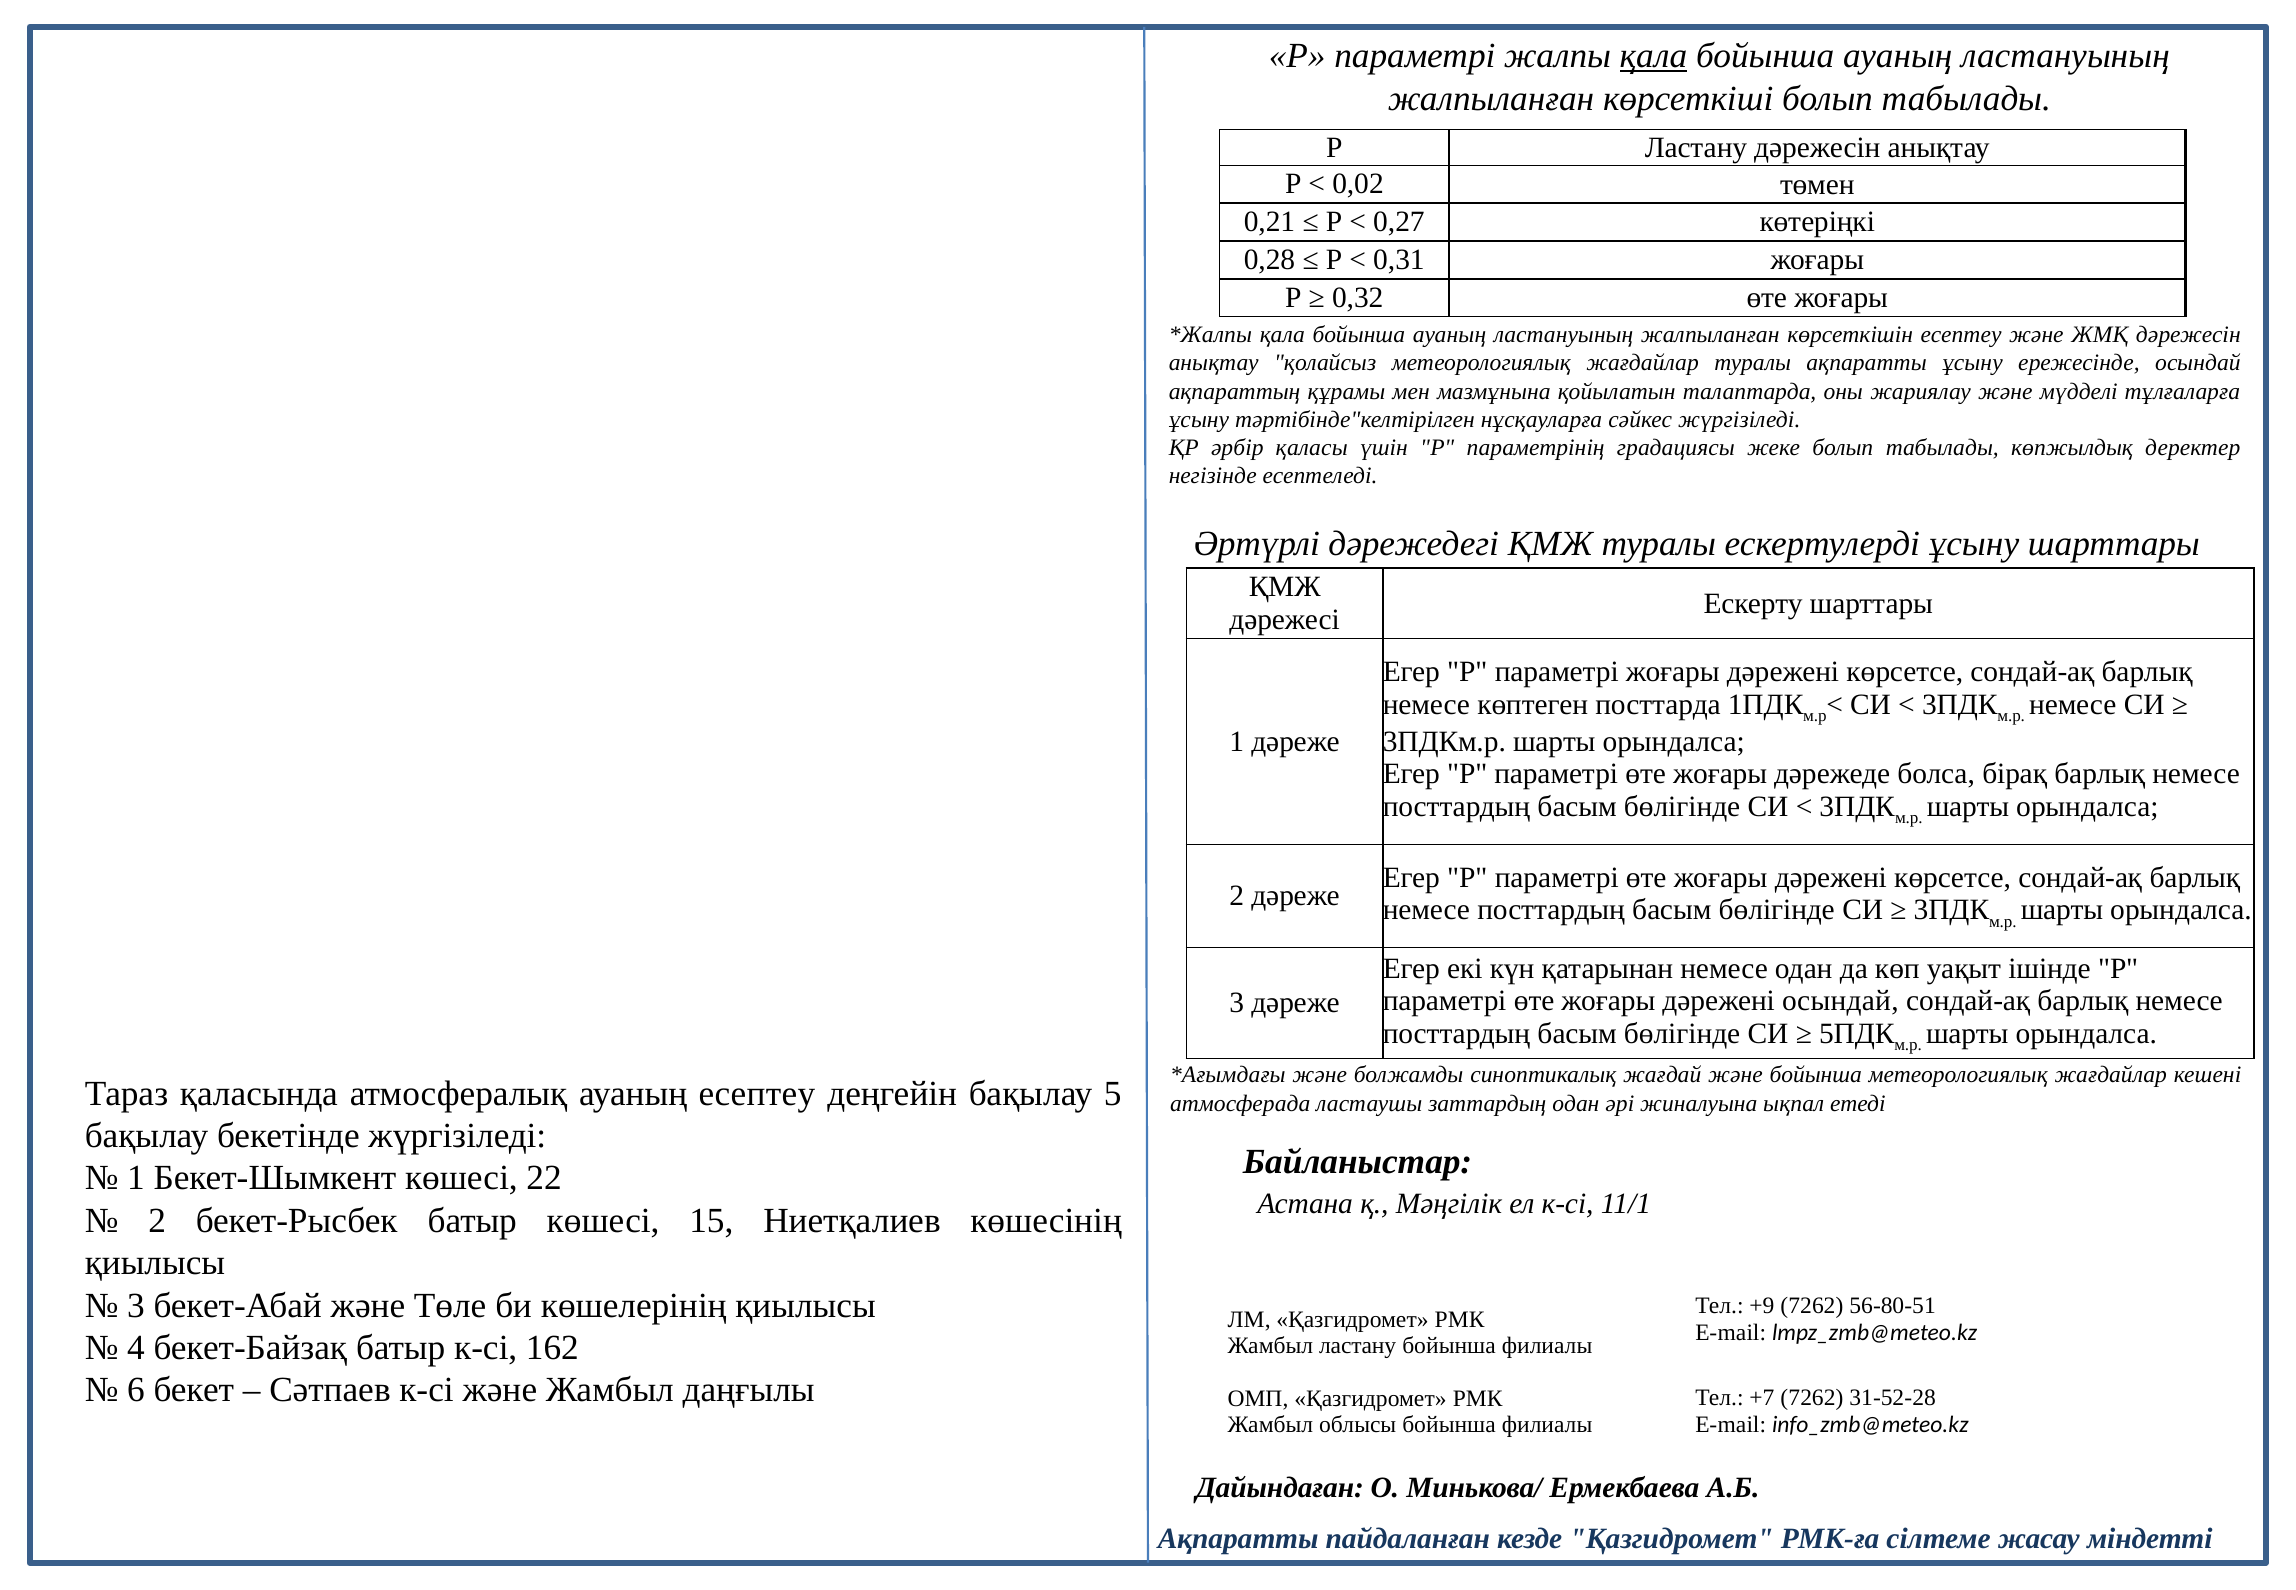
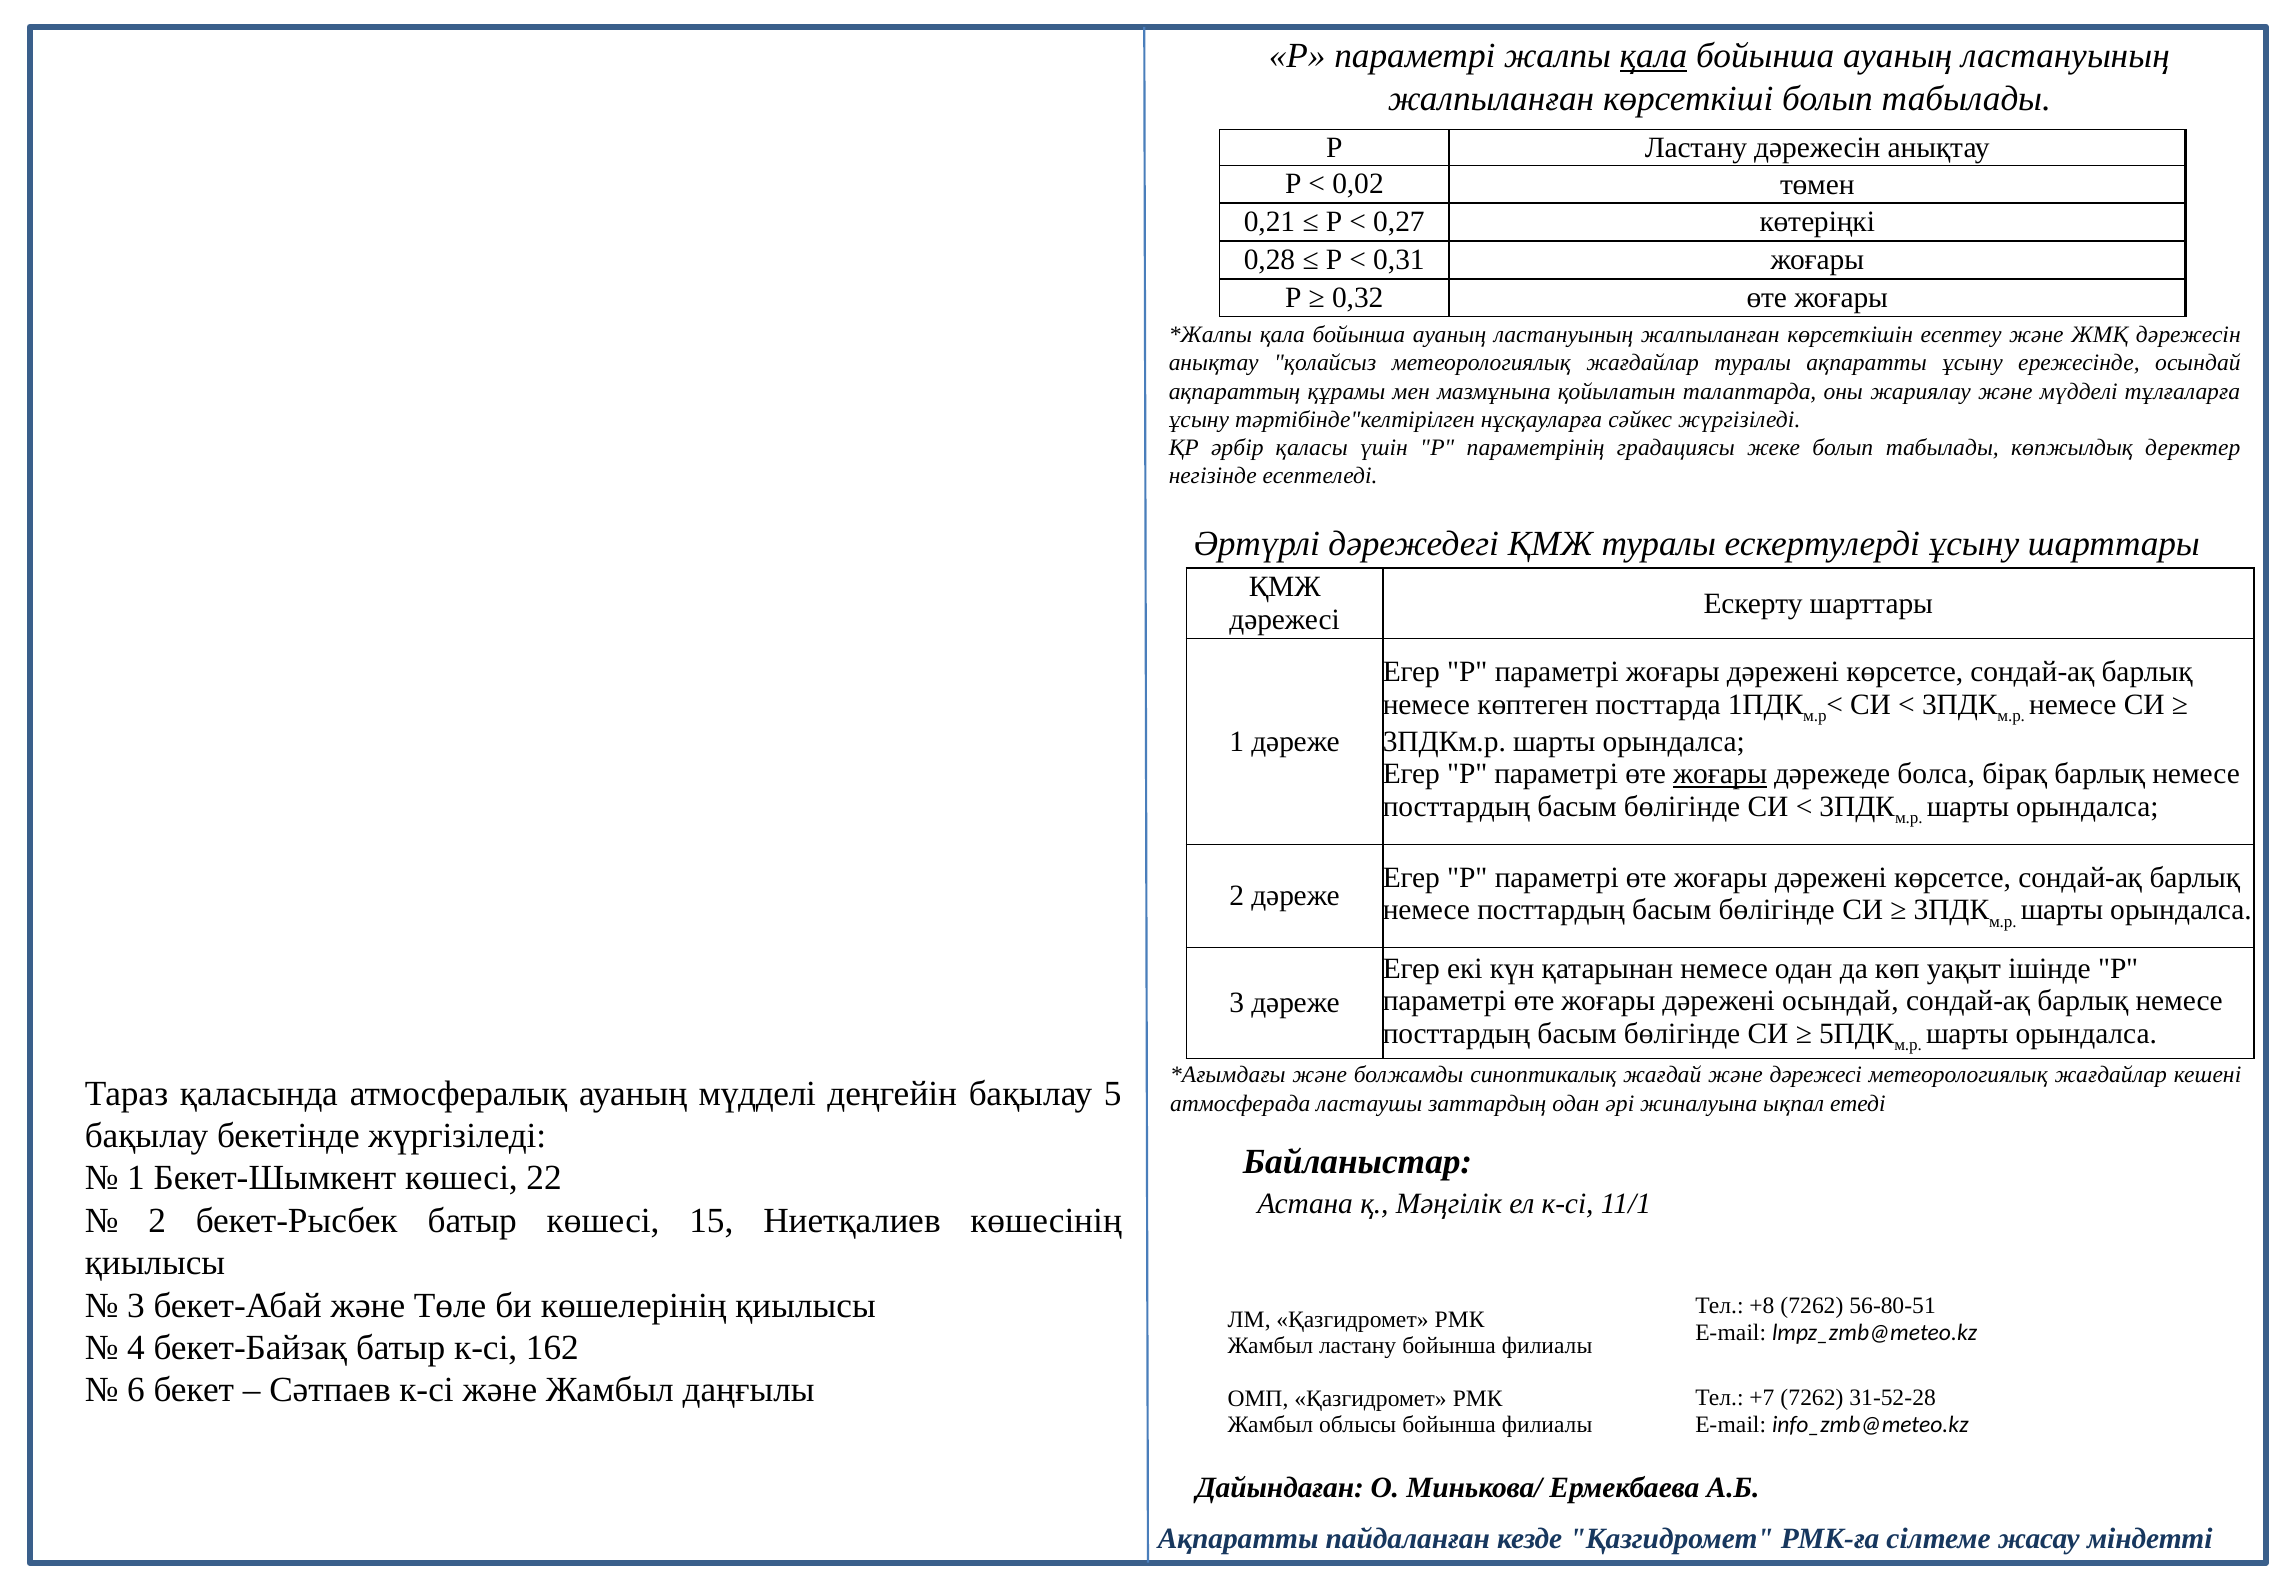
жоғары at (1720, 774) underline: none -> present
және бойынша: бойынша -> дәрежесі
ауаның есептеу: есептеу -> мүдделі
+9: +9 -> +8
